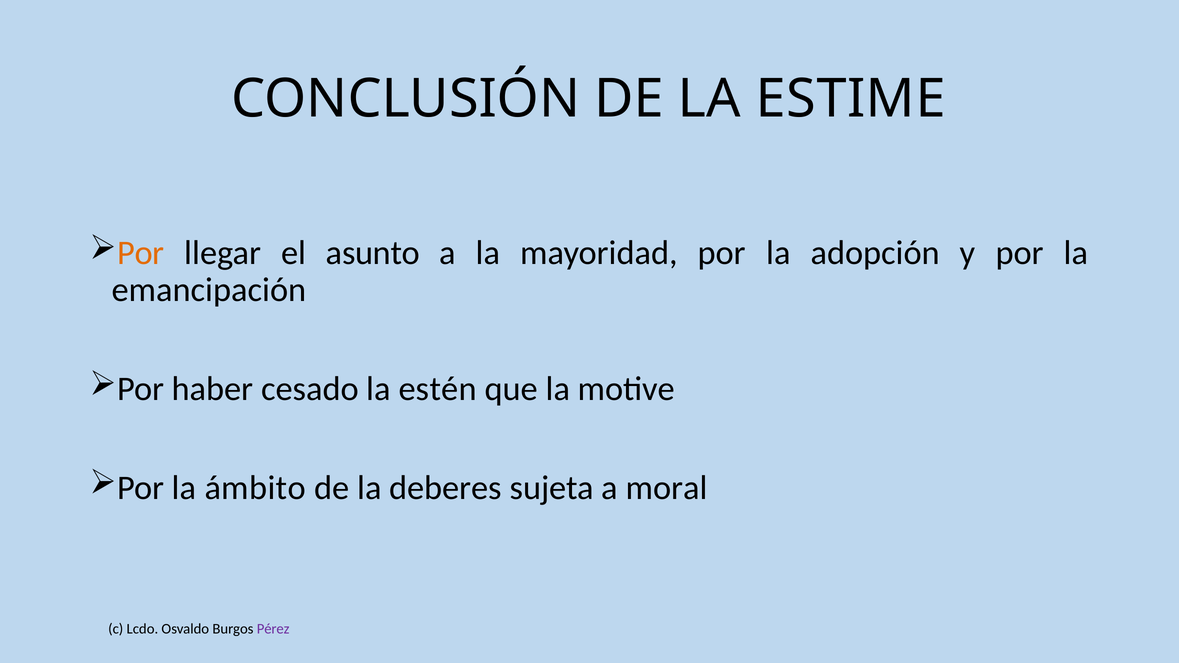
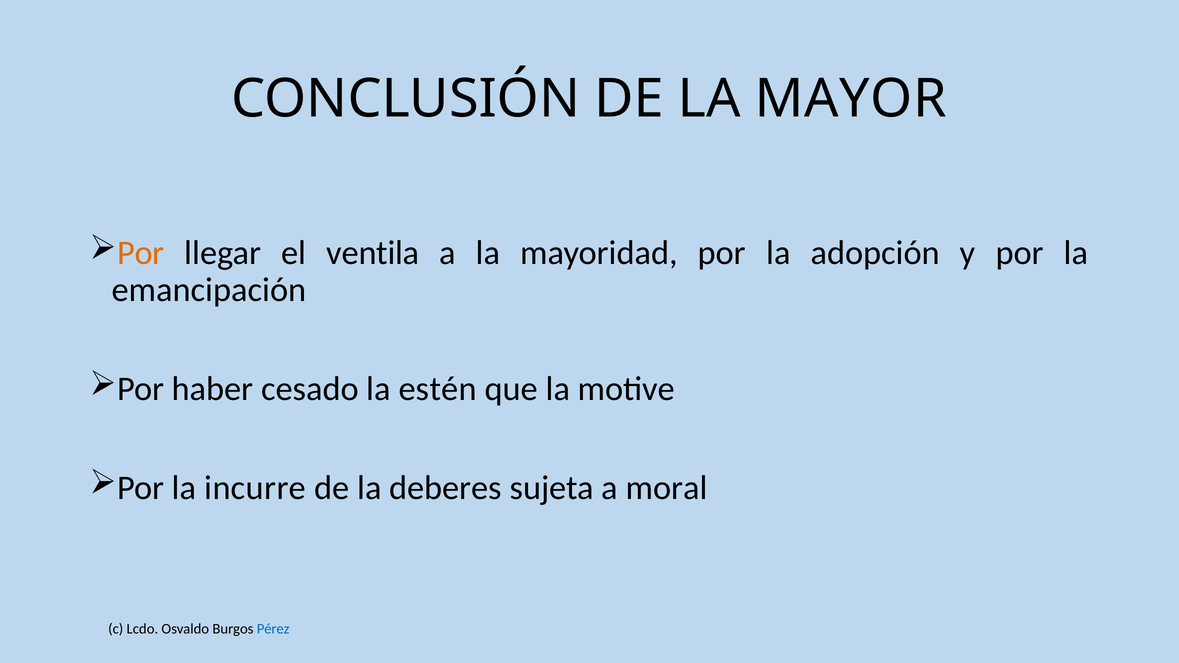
ESTIME: ESTIME -> MAYOR
asunto: asunto -> ventila
ámbito: ámbito -> incurre
Pérez colour: purple -> blue
